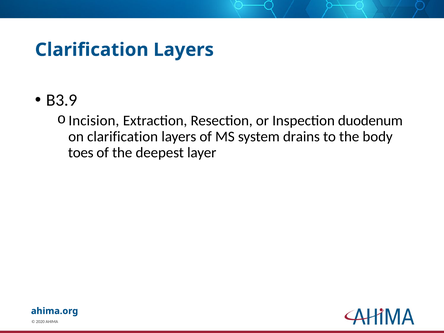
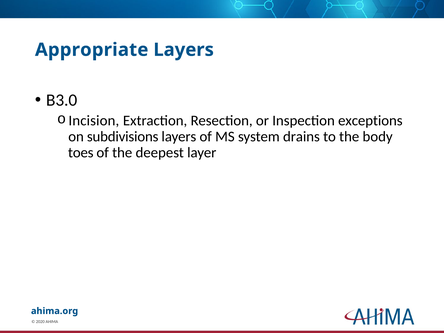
Clarification at (92, 50): Clarification -> Appropriate
B3.9: B3.9 -> B3.0
duodenum: duodenum -> exceptions
on clarification: clarification -> subdivisions
